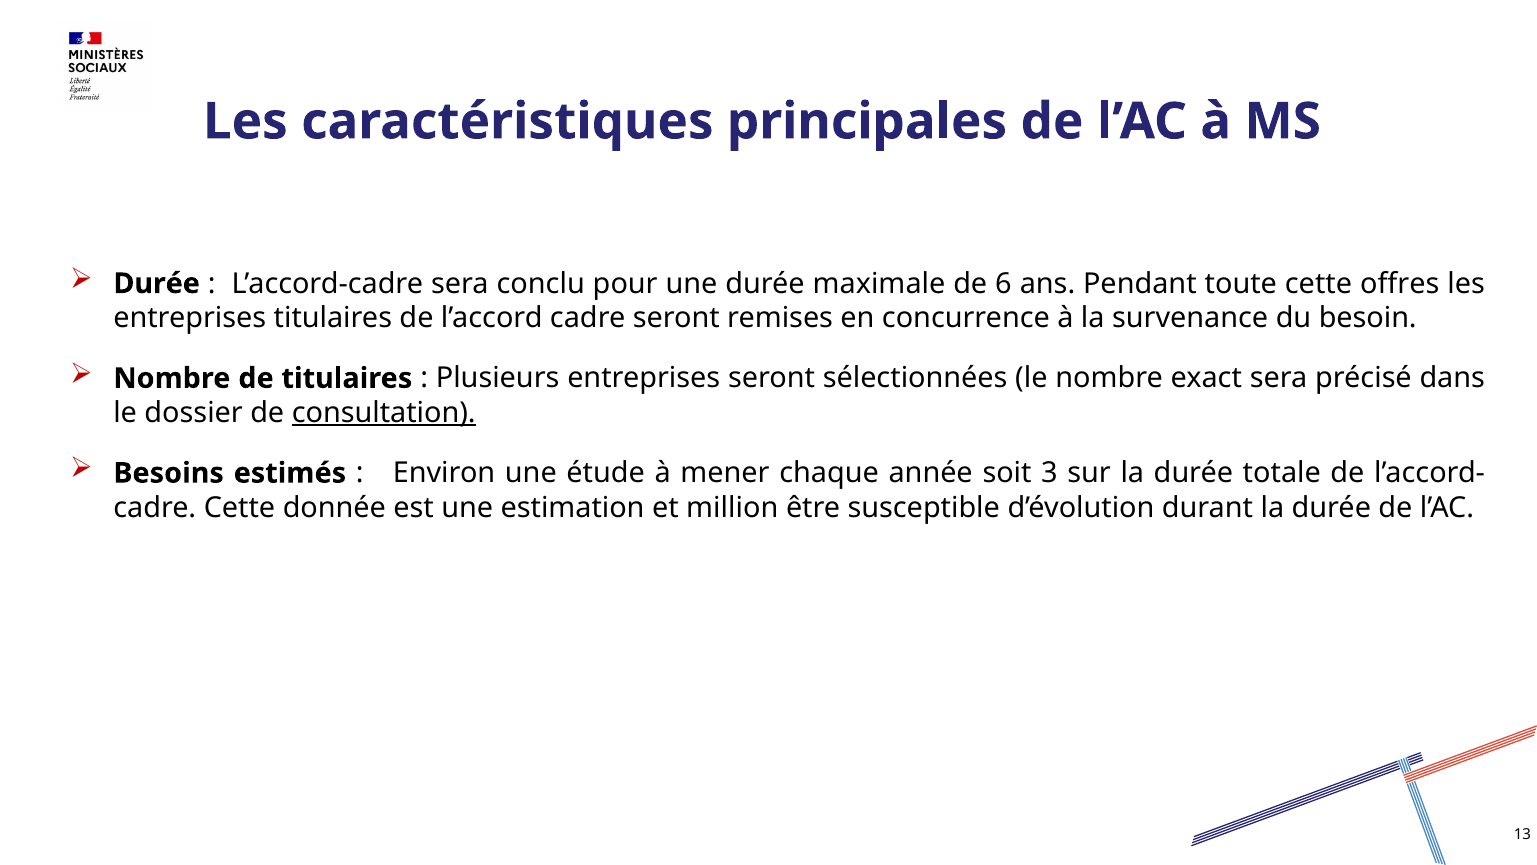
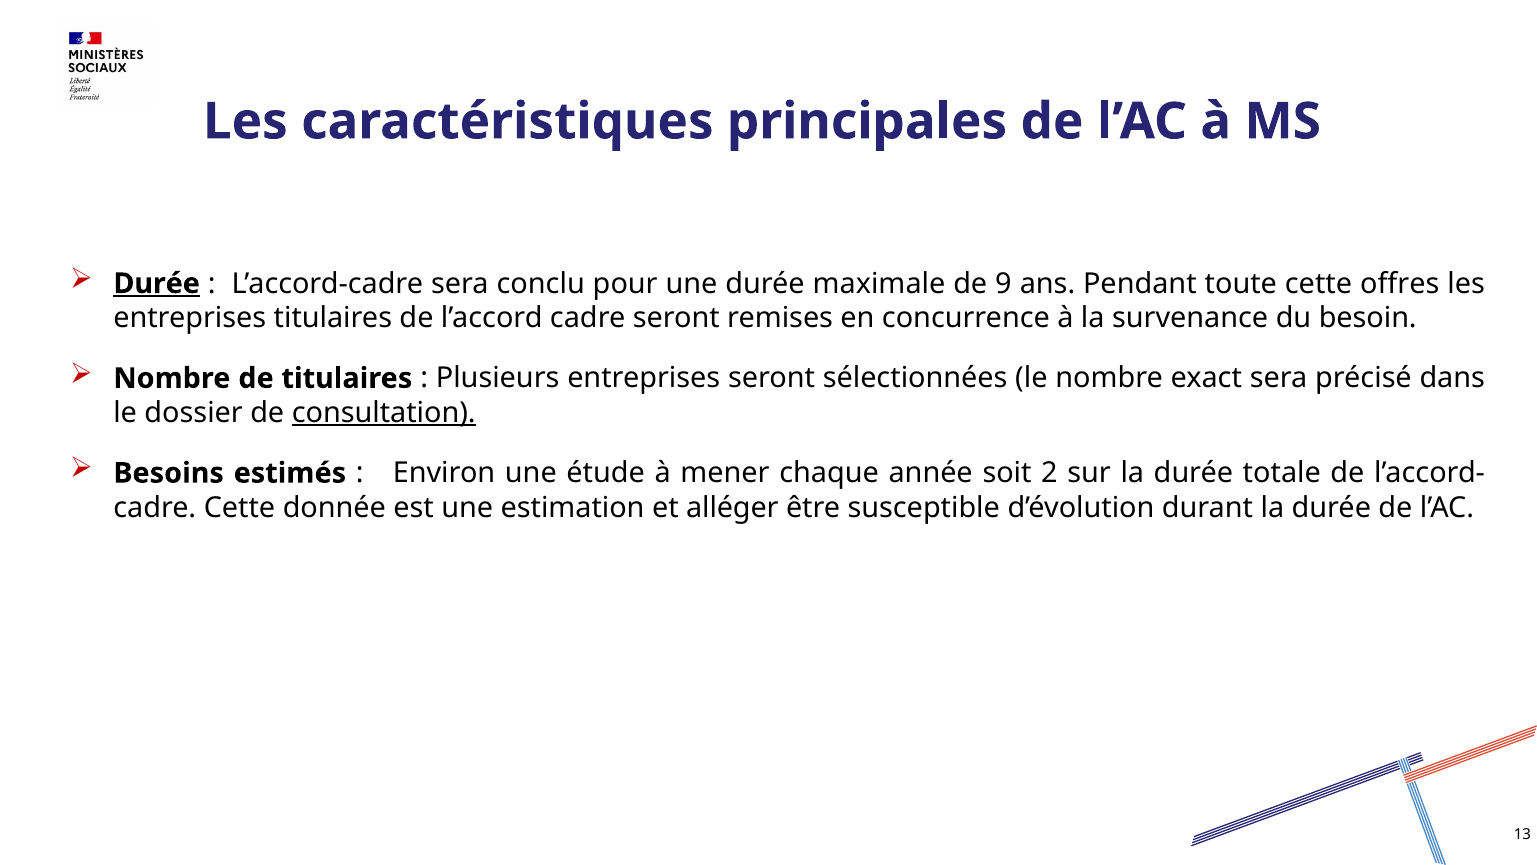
Durée at (157, 283) underline: none -> present
6: 6 -> 9
3: 3 -> 2
million: million -> alléger
